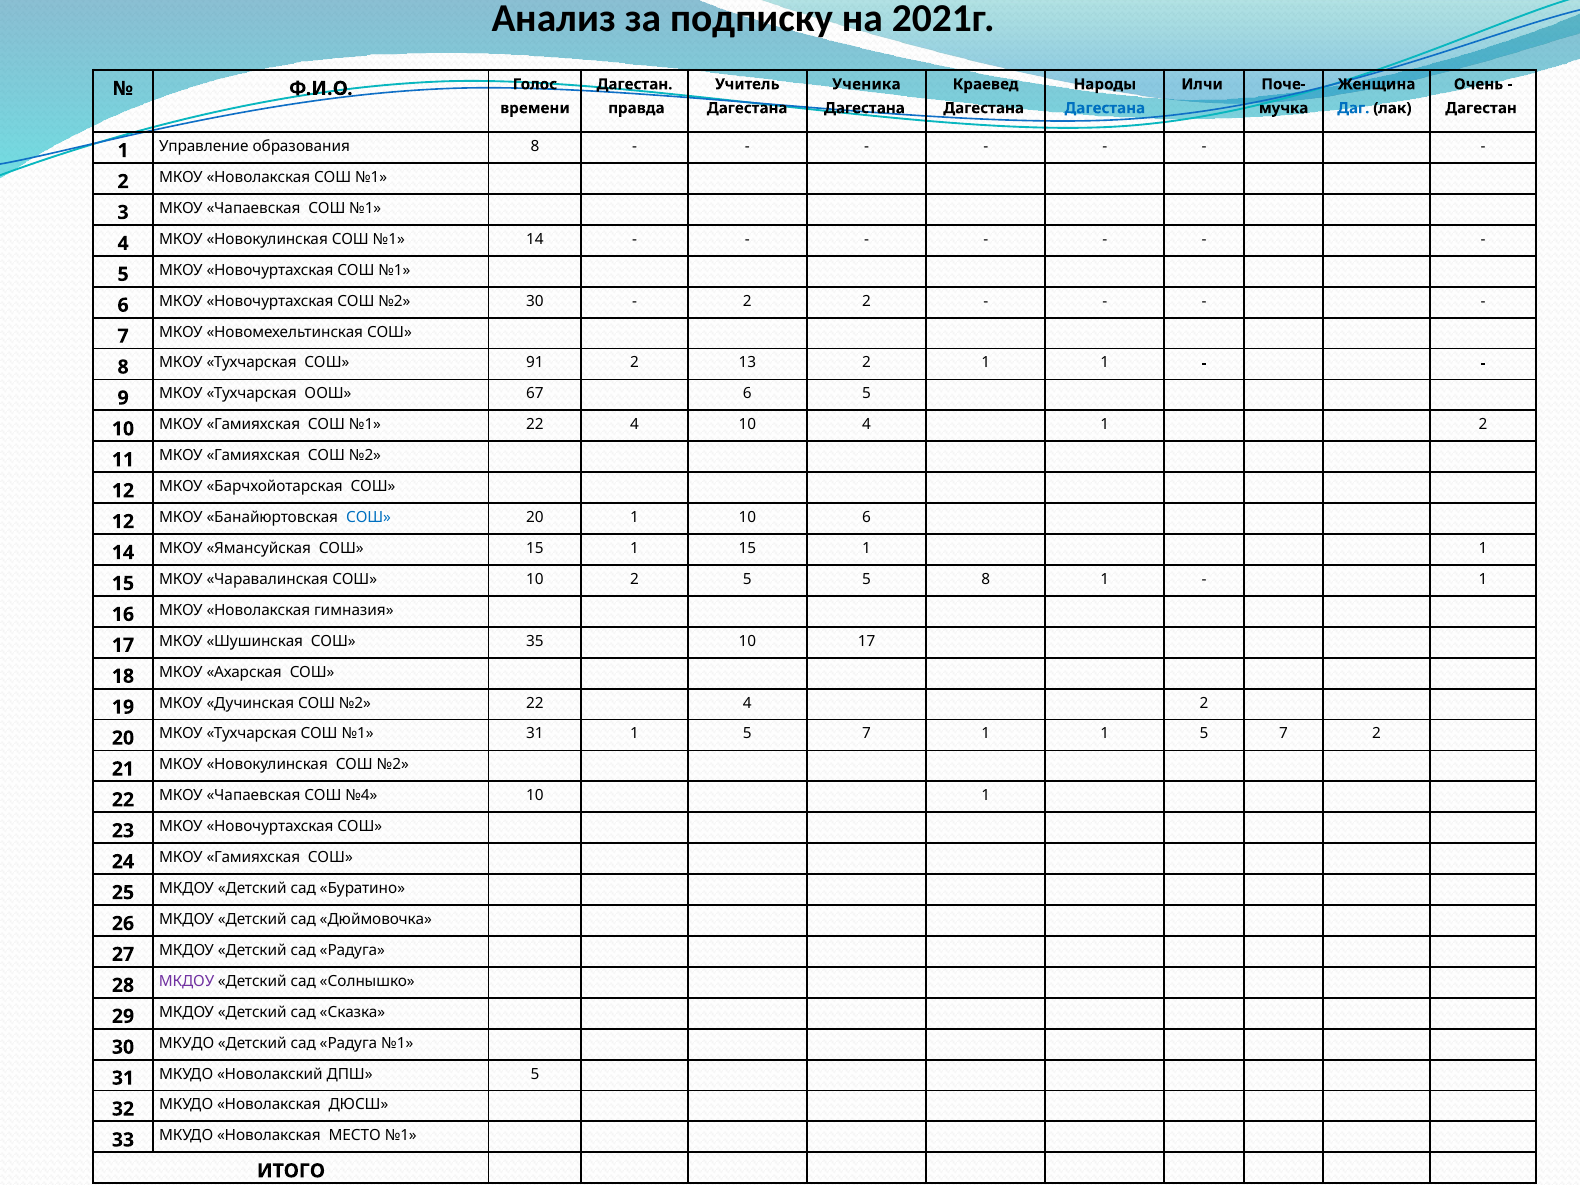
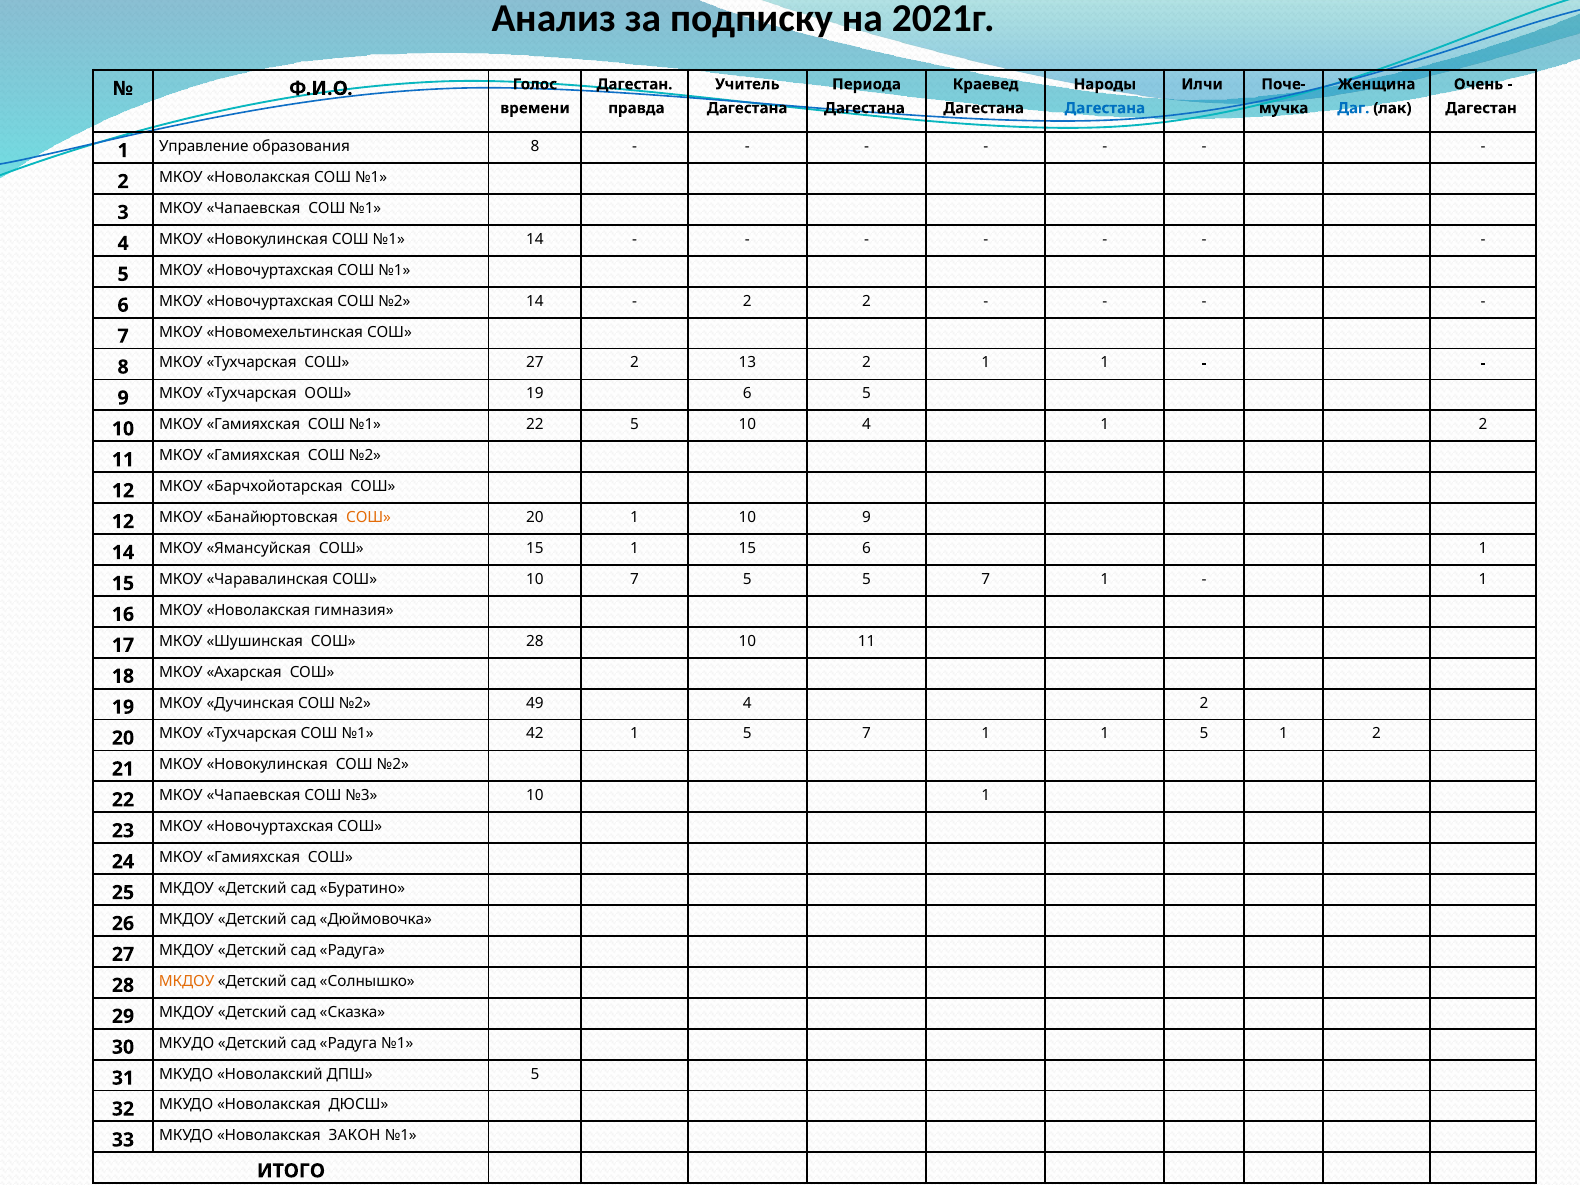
Ученика: Ученика -> Периода
№2 30: 30 -> 14
СОШ 91: 91 -> 27
ООШ 67: 67 -> 19
№1 22 4: 4 -> 5
СОШ at (368, 517) colour: blue -> orange
10 6: 6 -> 9
1 15 1: 1 -> 6
10 2: 2 -> 7
5 5 8: 8 -> 7
СОШ 35: 35 -> 28
10 17: 17 -> 11
Дучинская СОШ №2 22: 22 -> 49
СОШ №1 31: 31 -> 42
1 1 5 7: 7 -> 1
№4: №4 -> №3
МКДОУ at (187, 981) colour: purple -> orange
МЕСТО: МЕСТО -> ЗАКОН
